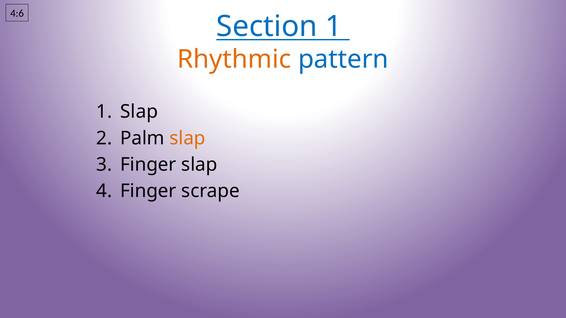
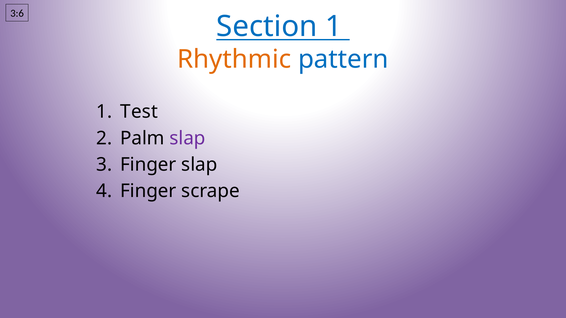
4:6: 4:6 -> 3:6
1 Slap: Slap -> Test
slap at (188, 138) colour: orange -> purple
